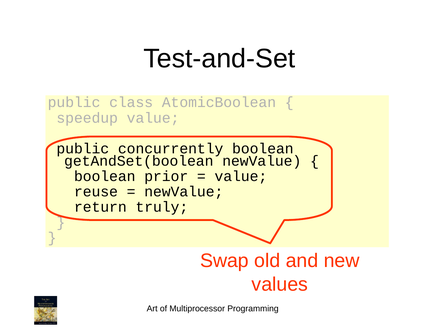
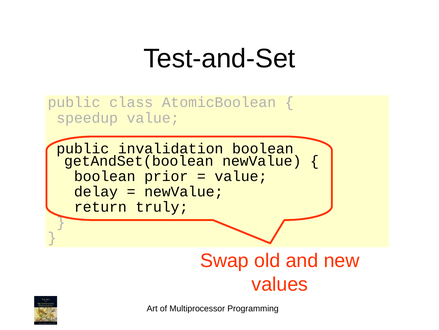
concurrently: concurrently -> invalidation
reuse: reuse -> delay
